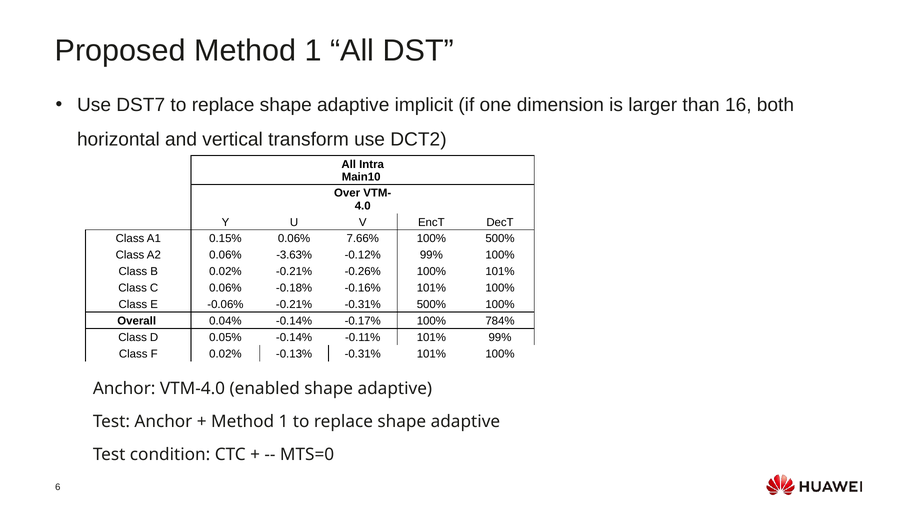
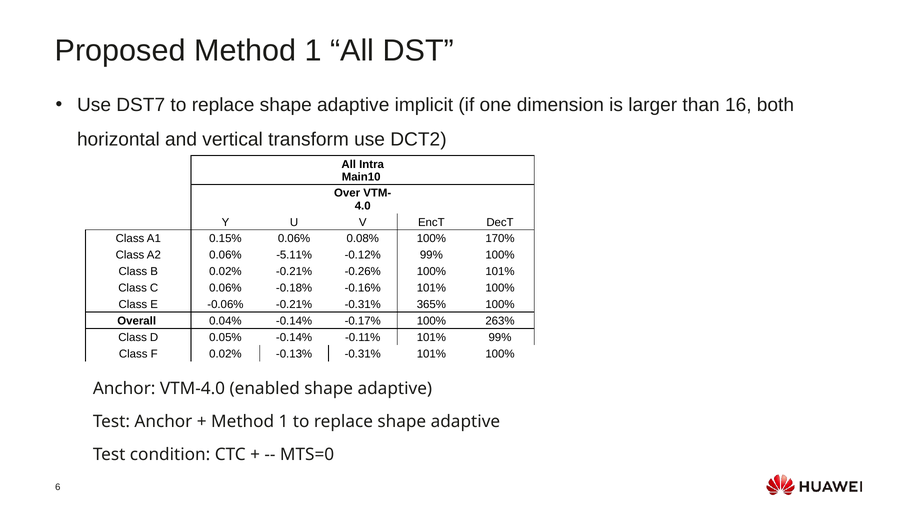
7.66%: 7.66% -> 0.08%
100% 500%: 500% -> 170%
-3.63%: -3.63% -> -5.11%
-0.31% 500%: 500% -> 365%
784%: 784% -> 263%
